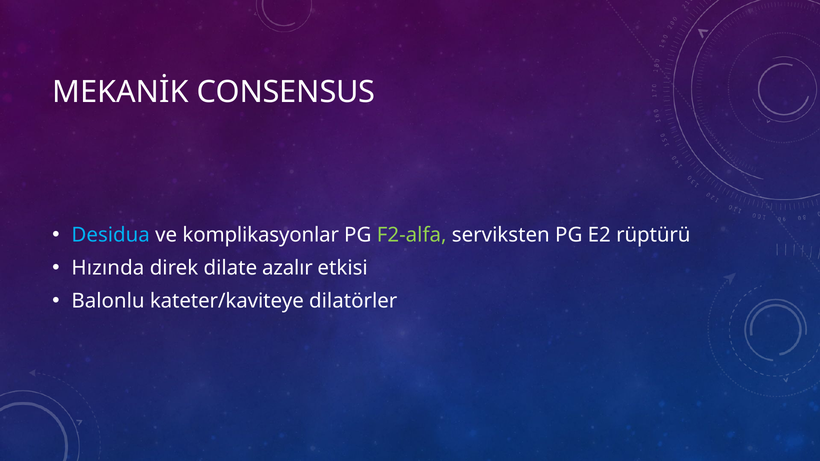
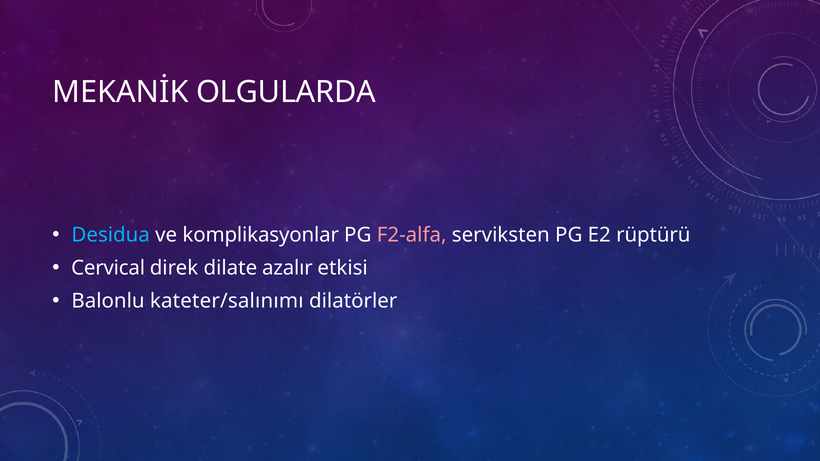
CONSENSUS: CONSENSUS -> OLGULARDA
F2-alfa colour: light green -> pink
Hızında: Hızında -> Cervical
kateter/kaviteye: kateter/kaviteye -> kateter/salınımı
